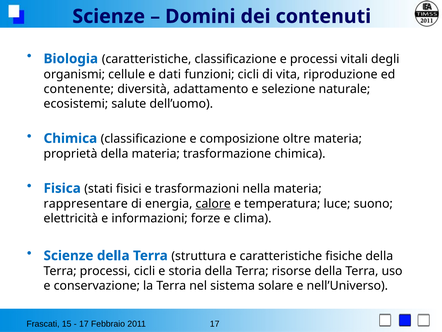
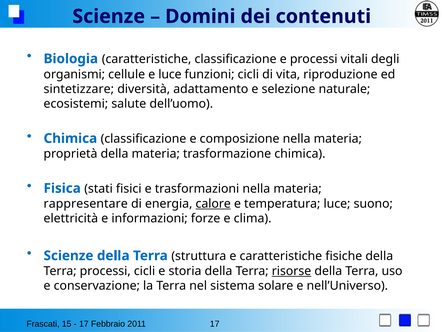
e dati: dati -> luce
contenente: contenente -> sintetizzare
composizione oltre: oltre -> nella
risorse underline: none -> present
